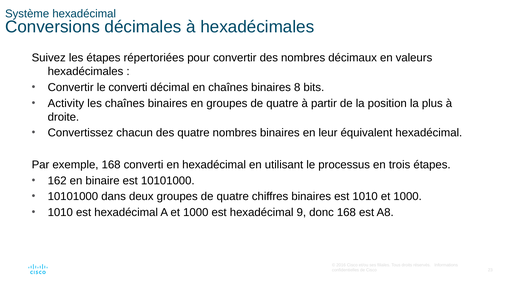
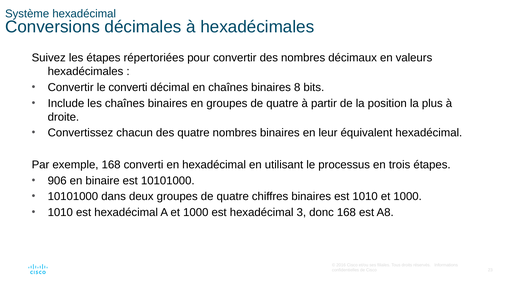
Activity: Activity -> Include
162: 162 -> 906
9: 9 -> 3
